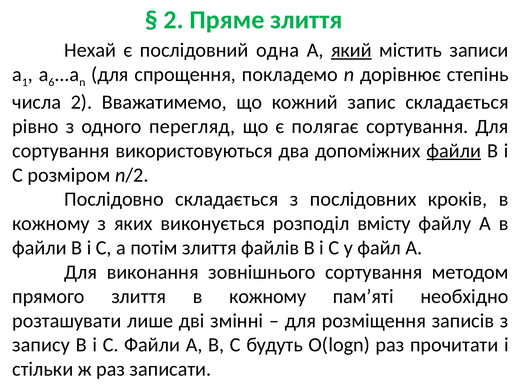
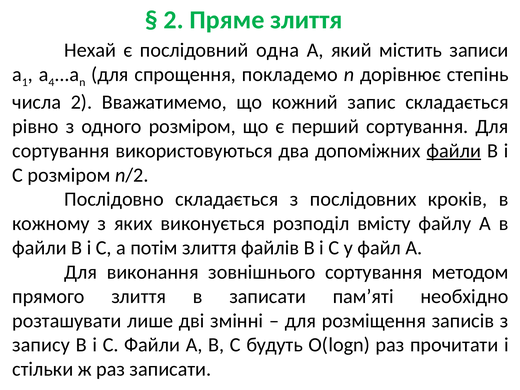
який underline: present -> none
6: 6 -> 4
одного перегляд: перегляд -> розміром
полягає: полягає -> перший
злиття в кожному: кожному -> записати
